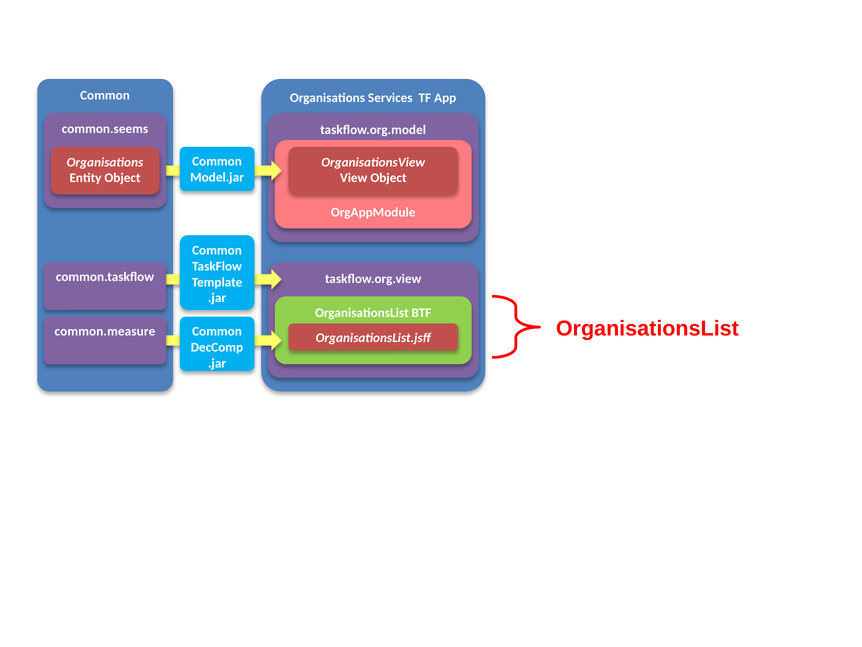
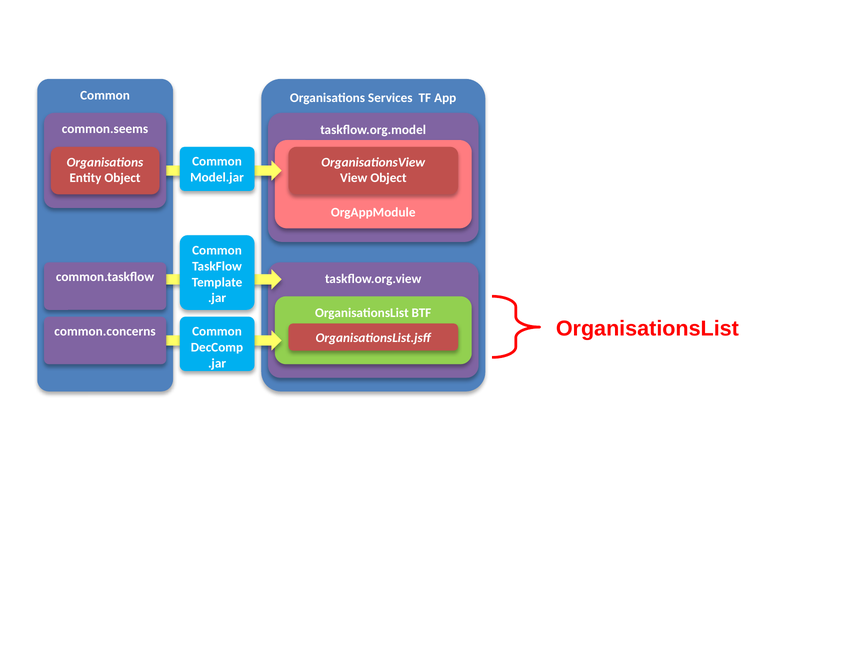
common.measure: common.measure -> common.concerns
